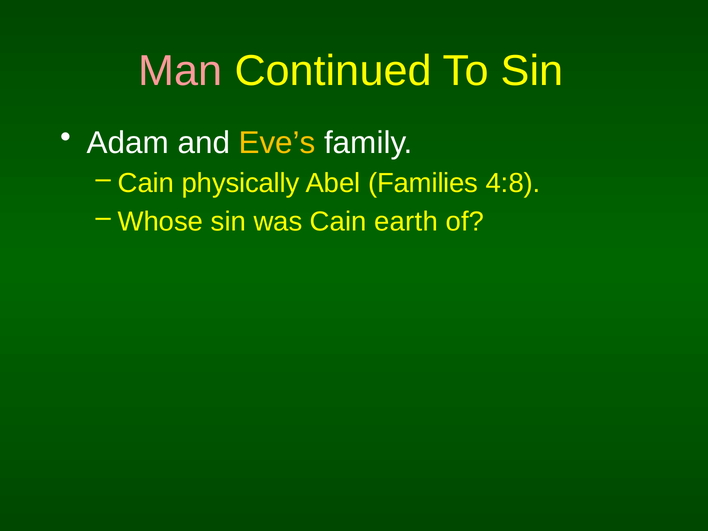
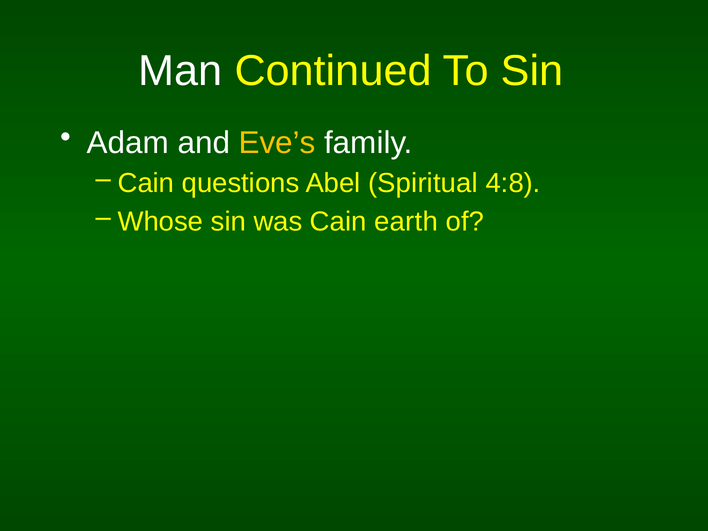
Man colour: pink -> white
physically: physically -> questions
Families: Families -> Spiritual
